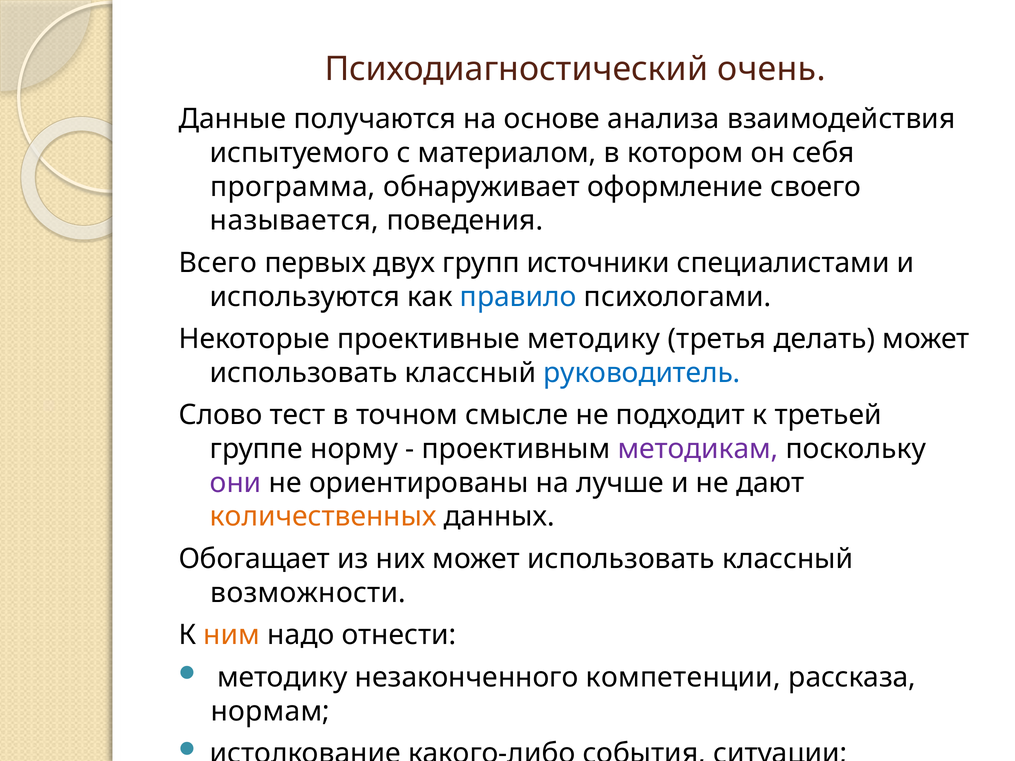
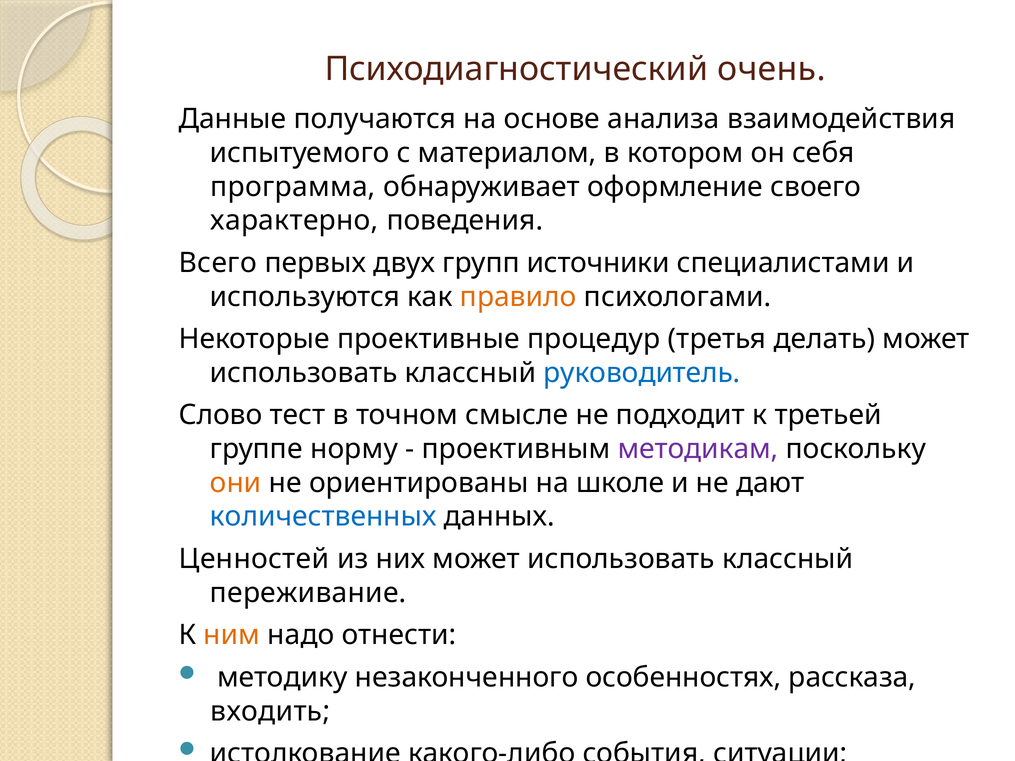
называется: называется -> характерно
правило colour: blue -> orange
проективные методику: методику -> процедур
они colour: purple -> orange
лучше: лучше -> школе
количественных colour: orange -> blue
Обогащает: Обогащает -> Ценностей
возможности: возможности -> переживание
компетенции: компетенции -> особенностях
нормам: нормам -> входить
